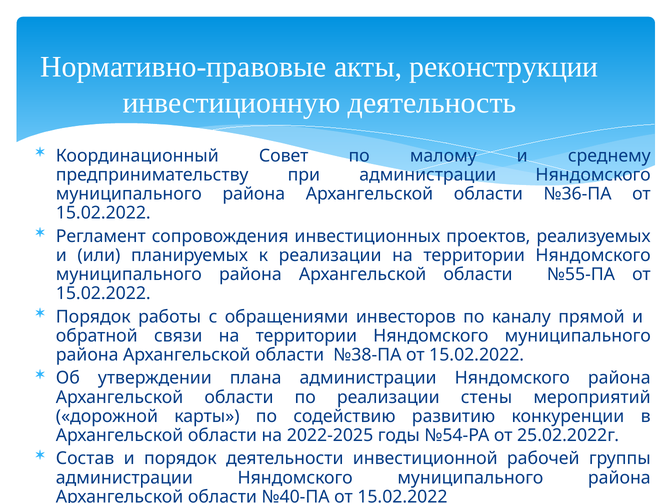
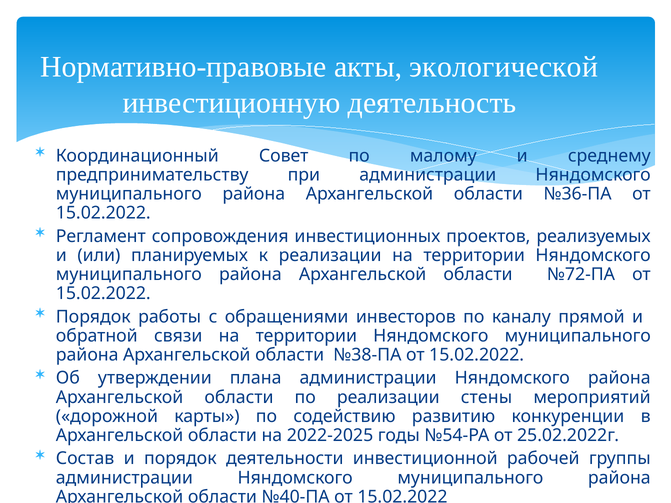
реконструкции: реконструкции -> экологической
№55-ПА: №55-ПА -> №72-ПА
